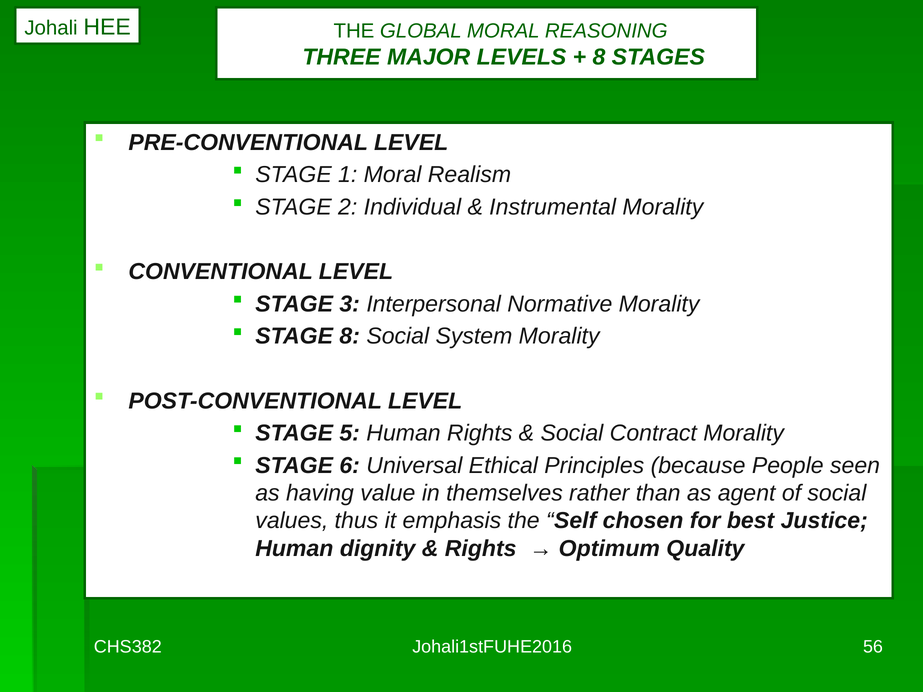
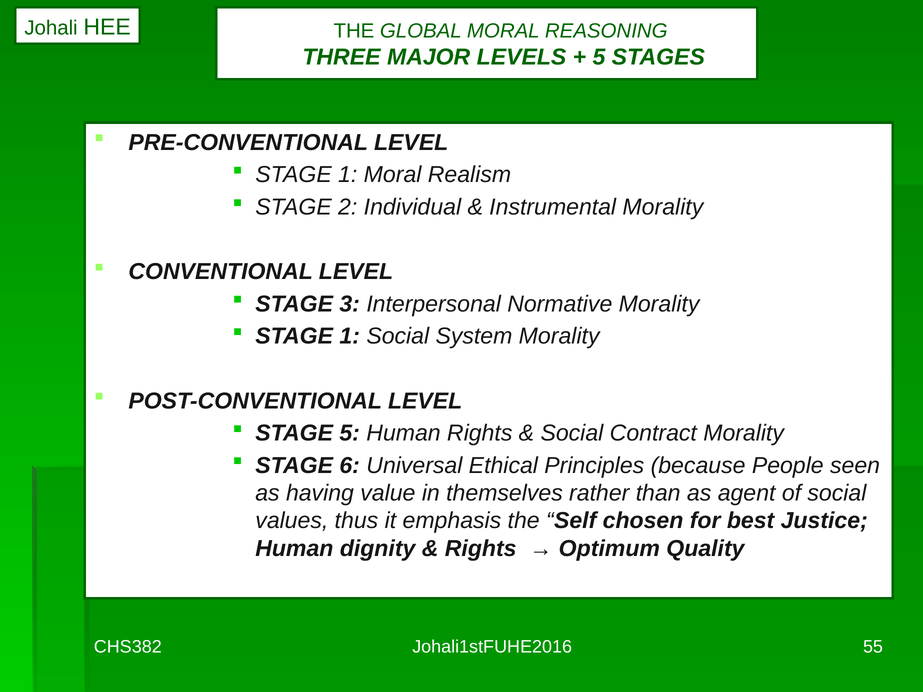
8 at (599, 57): 8 -> 5
8 at (350, 336): 8 -> 1
56: 56 -> 55
